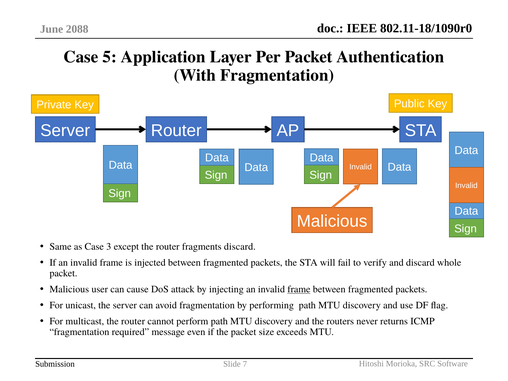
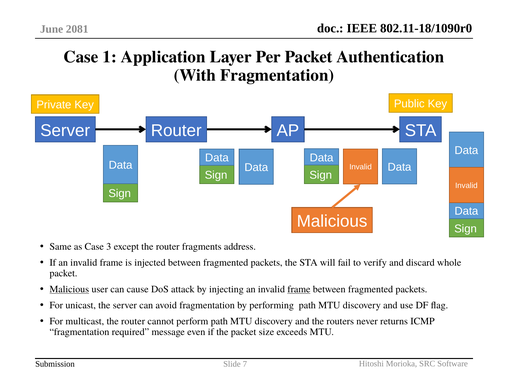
2088: 2088 -> 2081
5: 5 -> 1
fragments discard: discard -> address
Malicious at (69, 289) underline: none -> present
